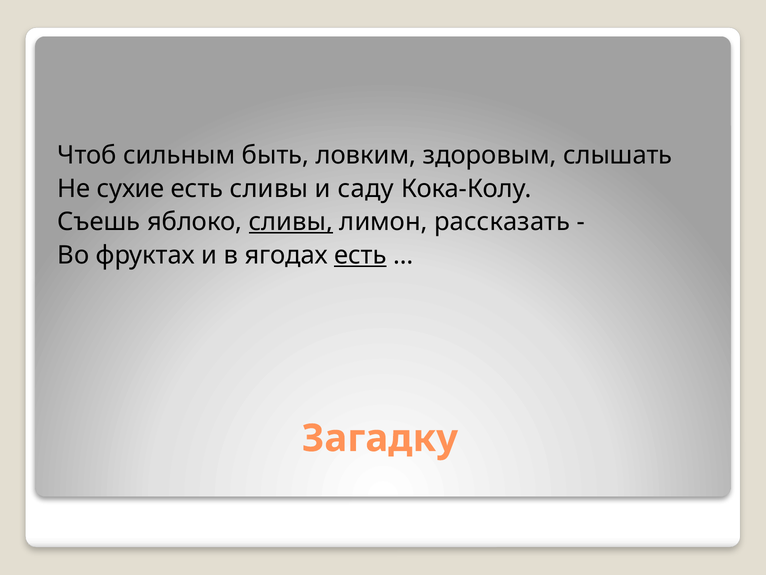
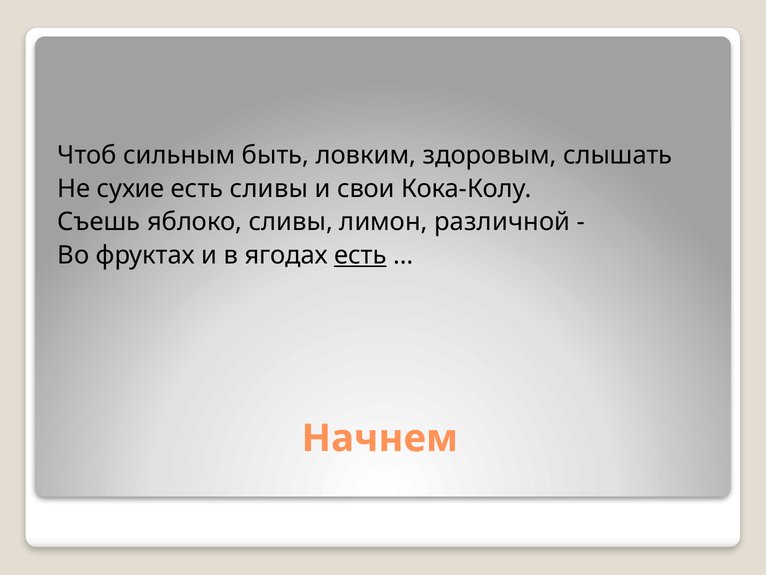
саду: саду -> свои
сливы at (291, 222) underline: present -> none
рассказать: рассказать -> различной
Загадку: Загадку -> Начнем
